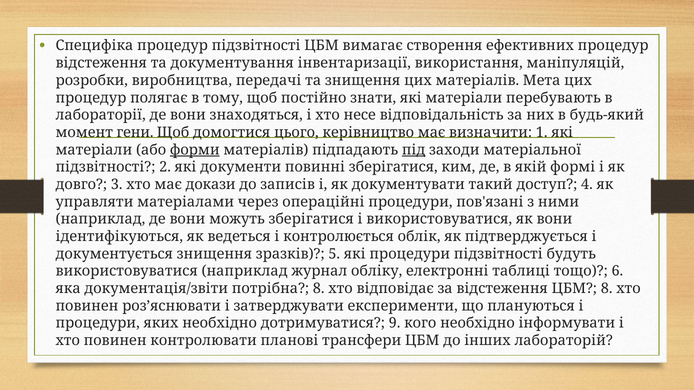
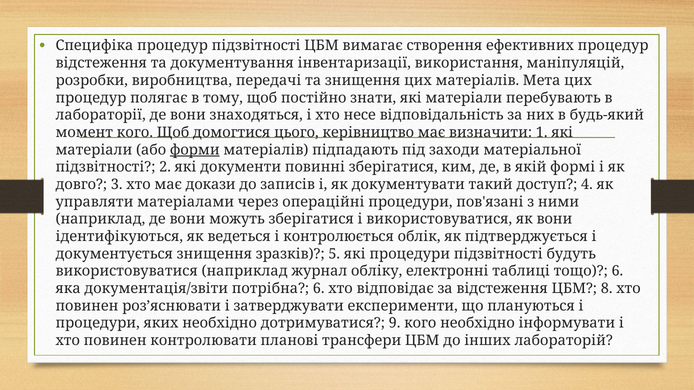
момент гени: гени -> кого
під underline: present -> none
потрібна 8: 8 -> 6
